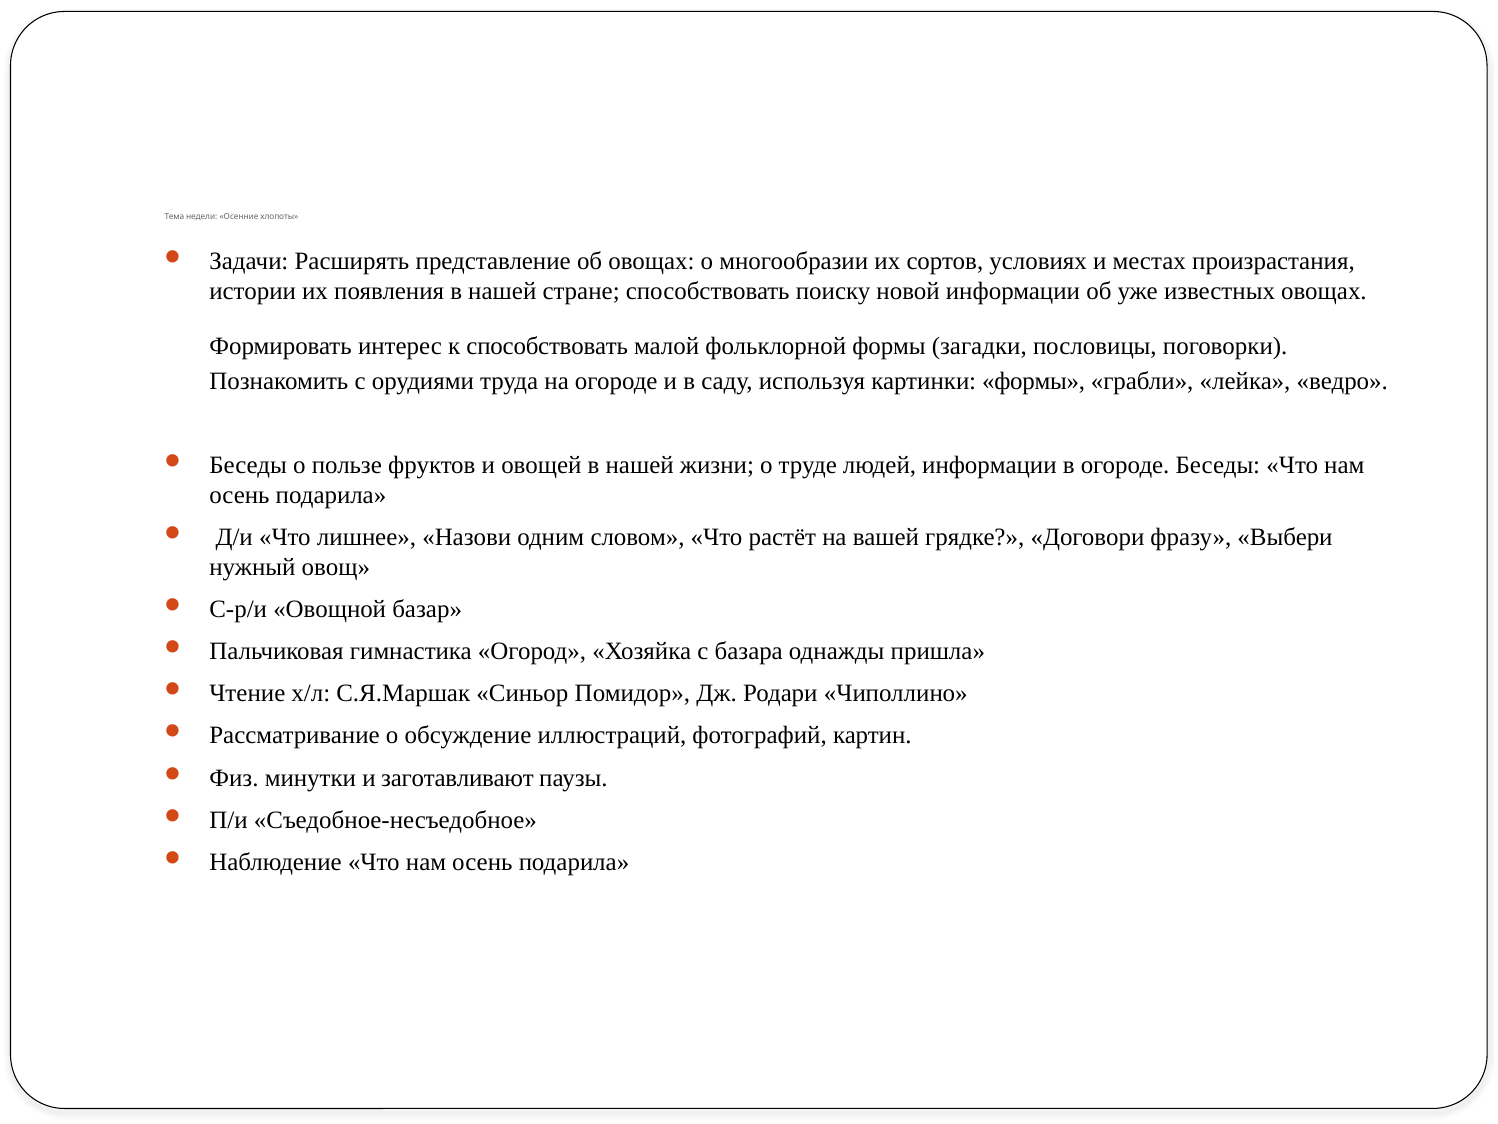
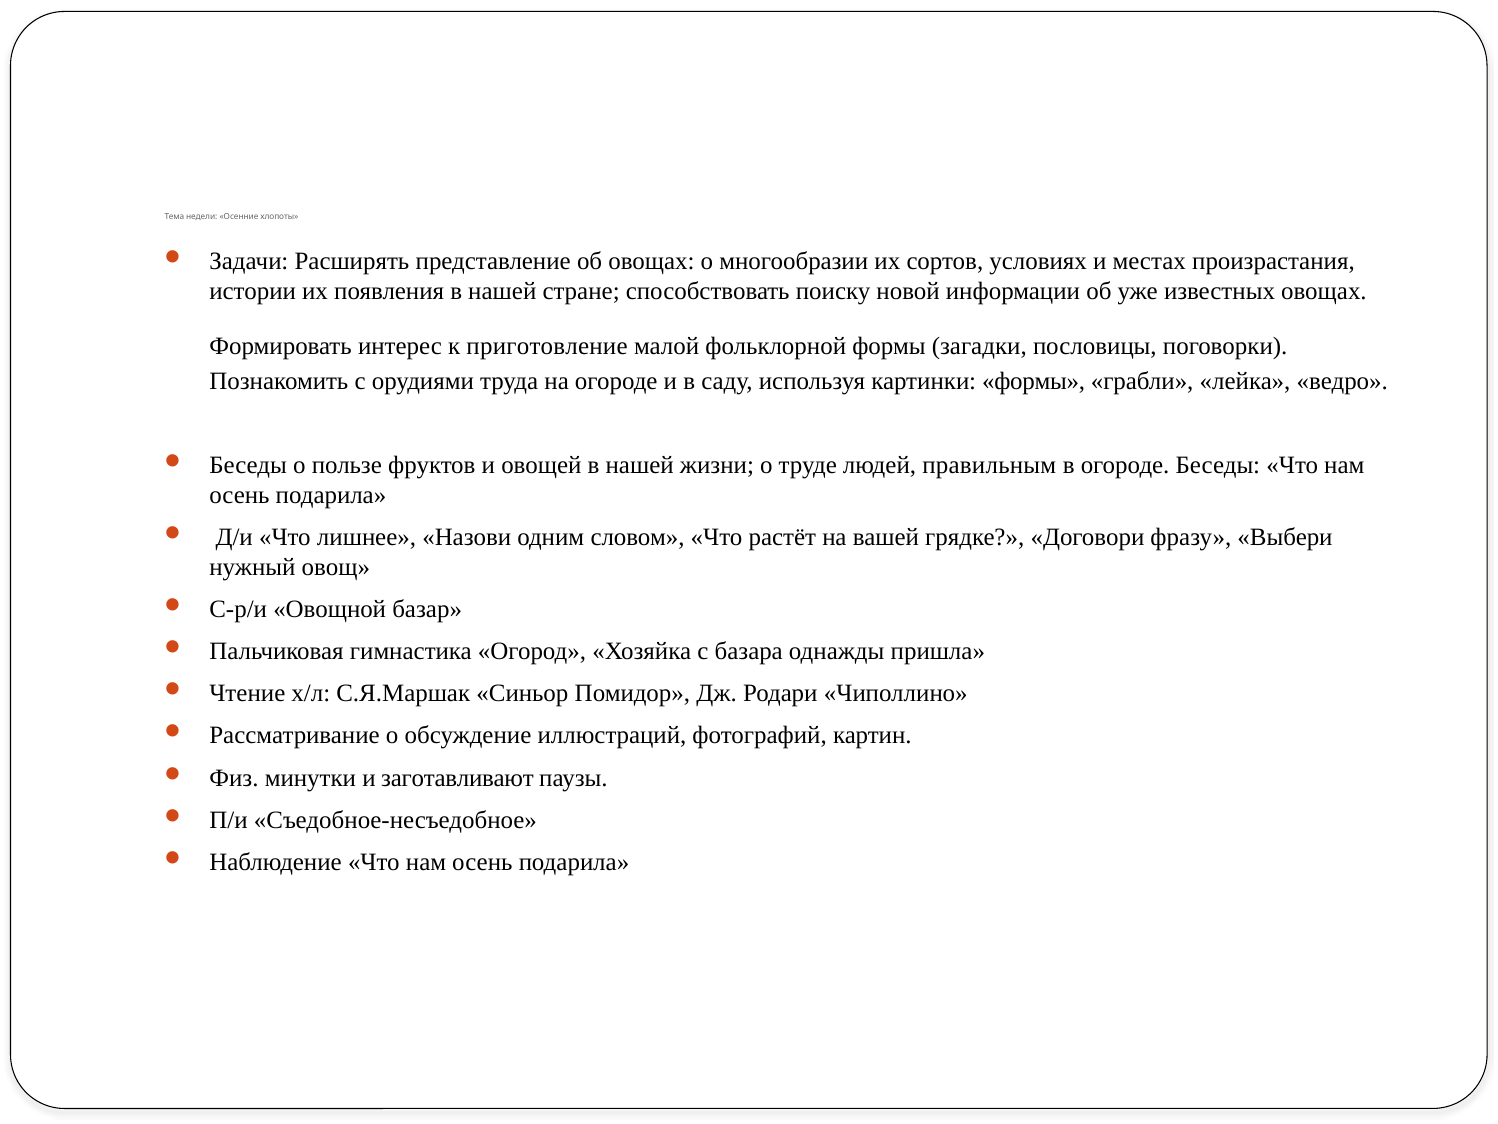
к способствовать: способствовать -> приготовление
людей информации: информации -> правильным
